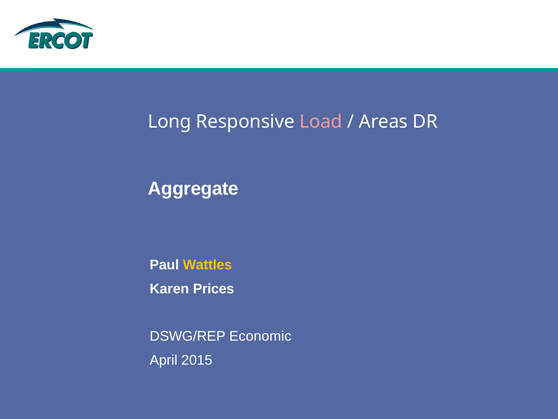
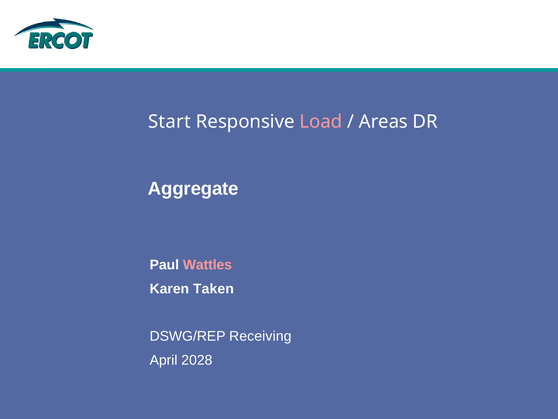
Long: Long -> Start
Wattles colour: yellow -> pink
Prices: Prices -> Taken
Economic: Economic -> Receiving
2015: 2015 -> 2028
